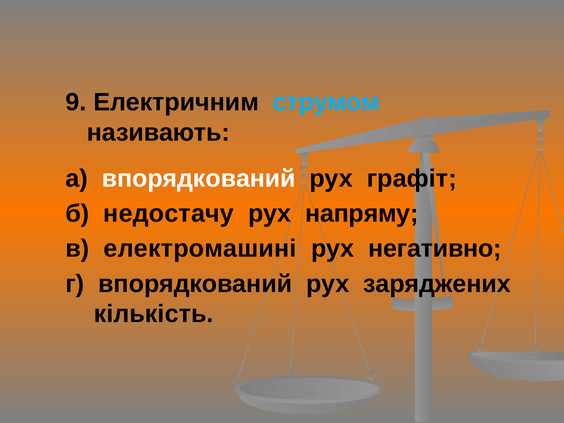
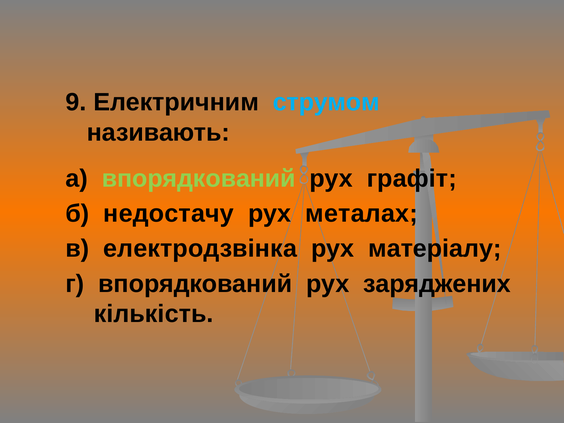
впорядкований at (199, 178) colour: white -> light green
напряму: напряму -> металах
електромашині: електромашині -> електродзвінка
негативно: негативно -> матеріалу
